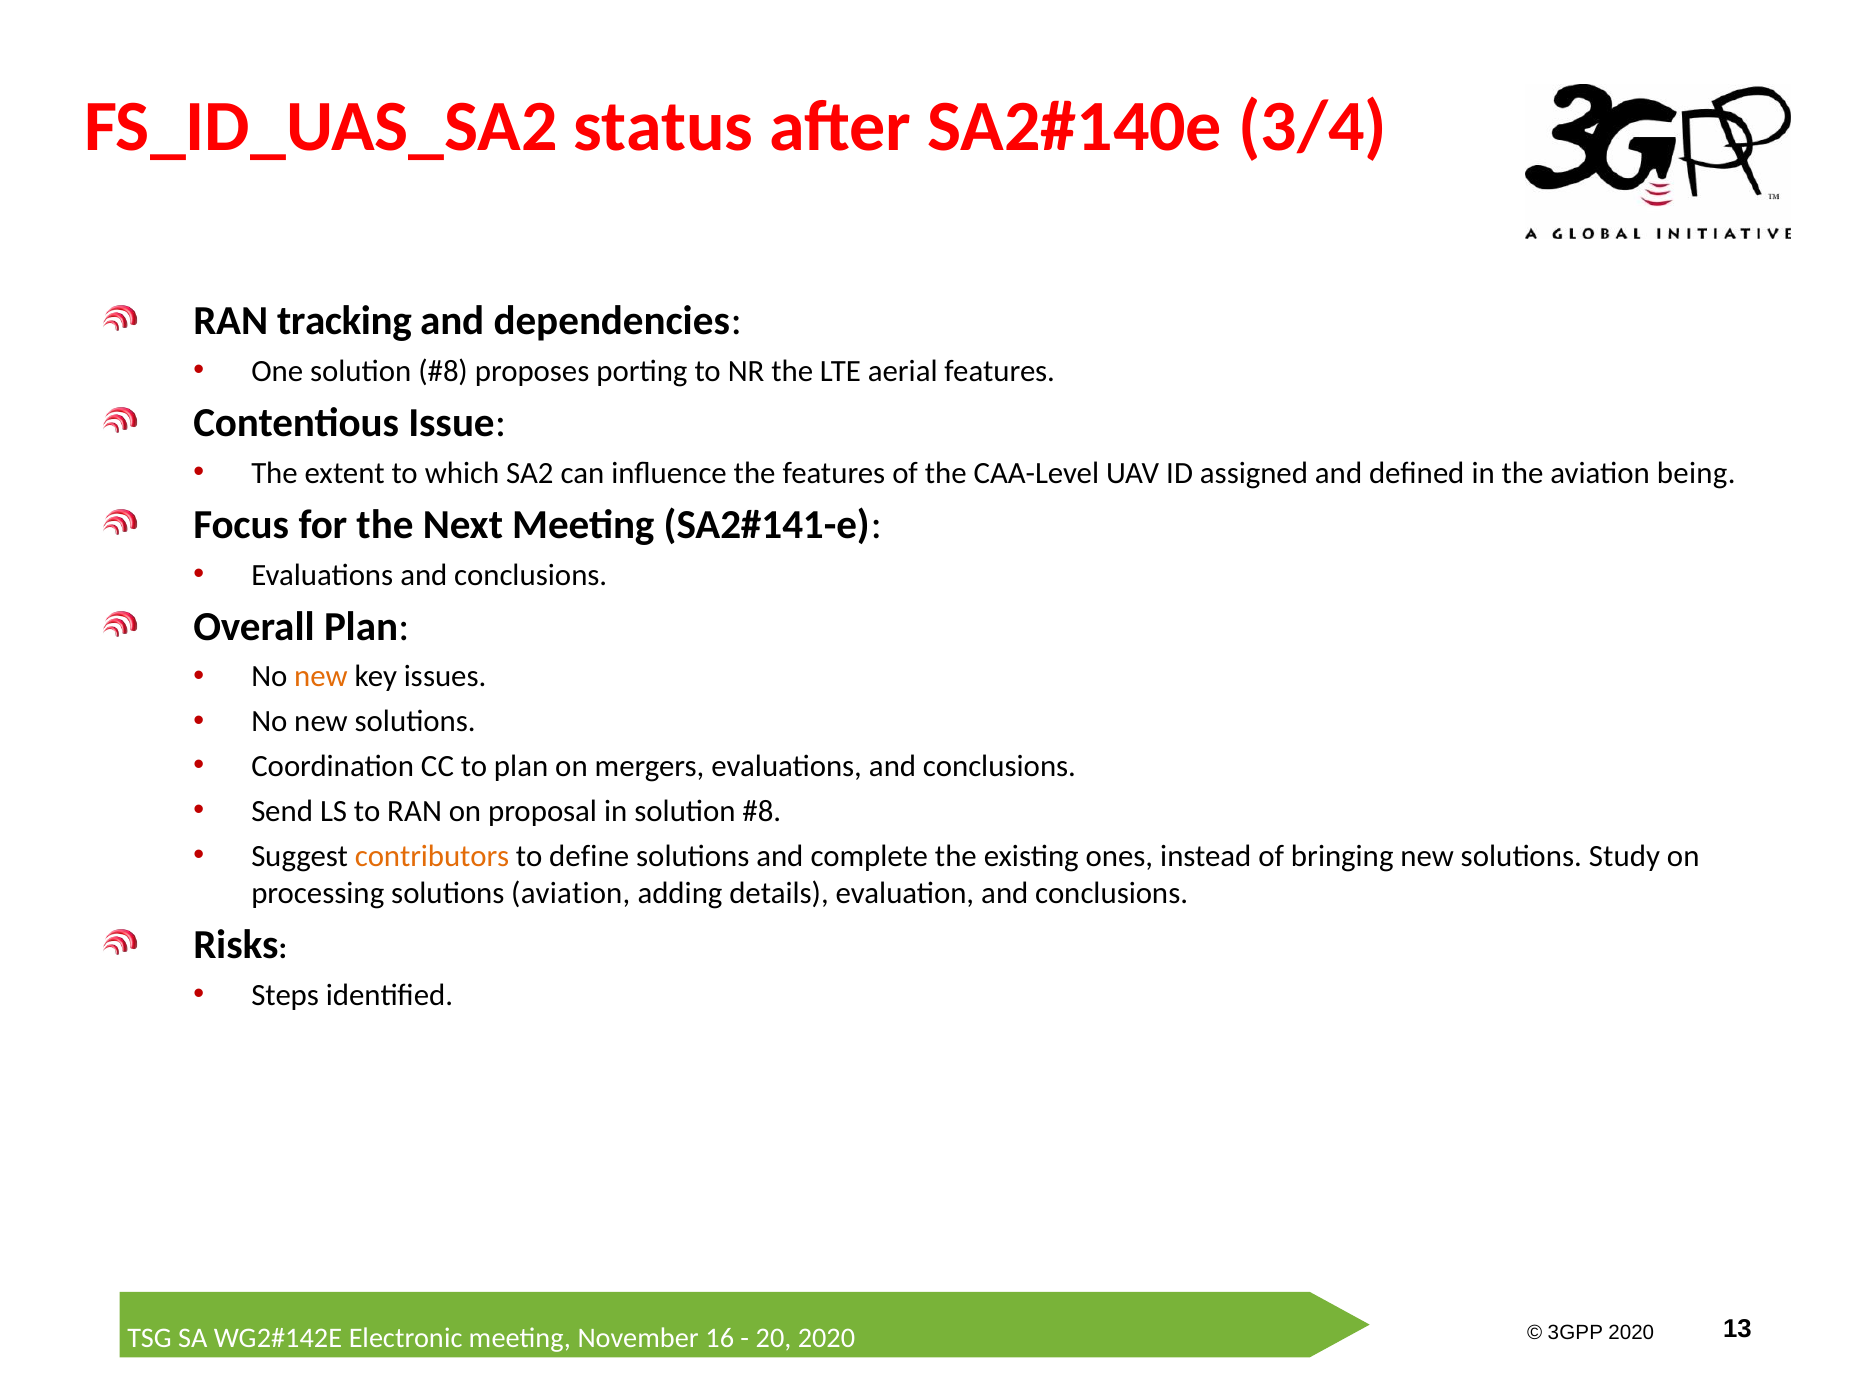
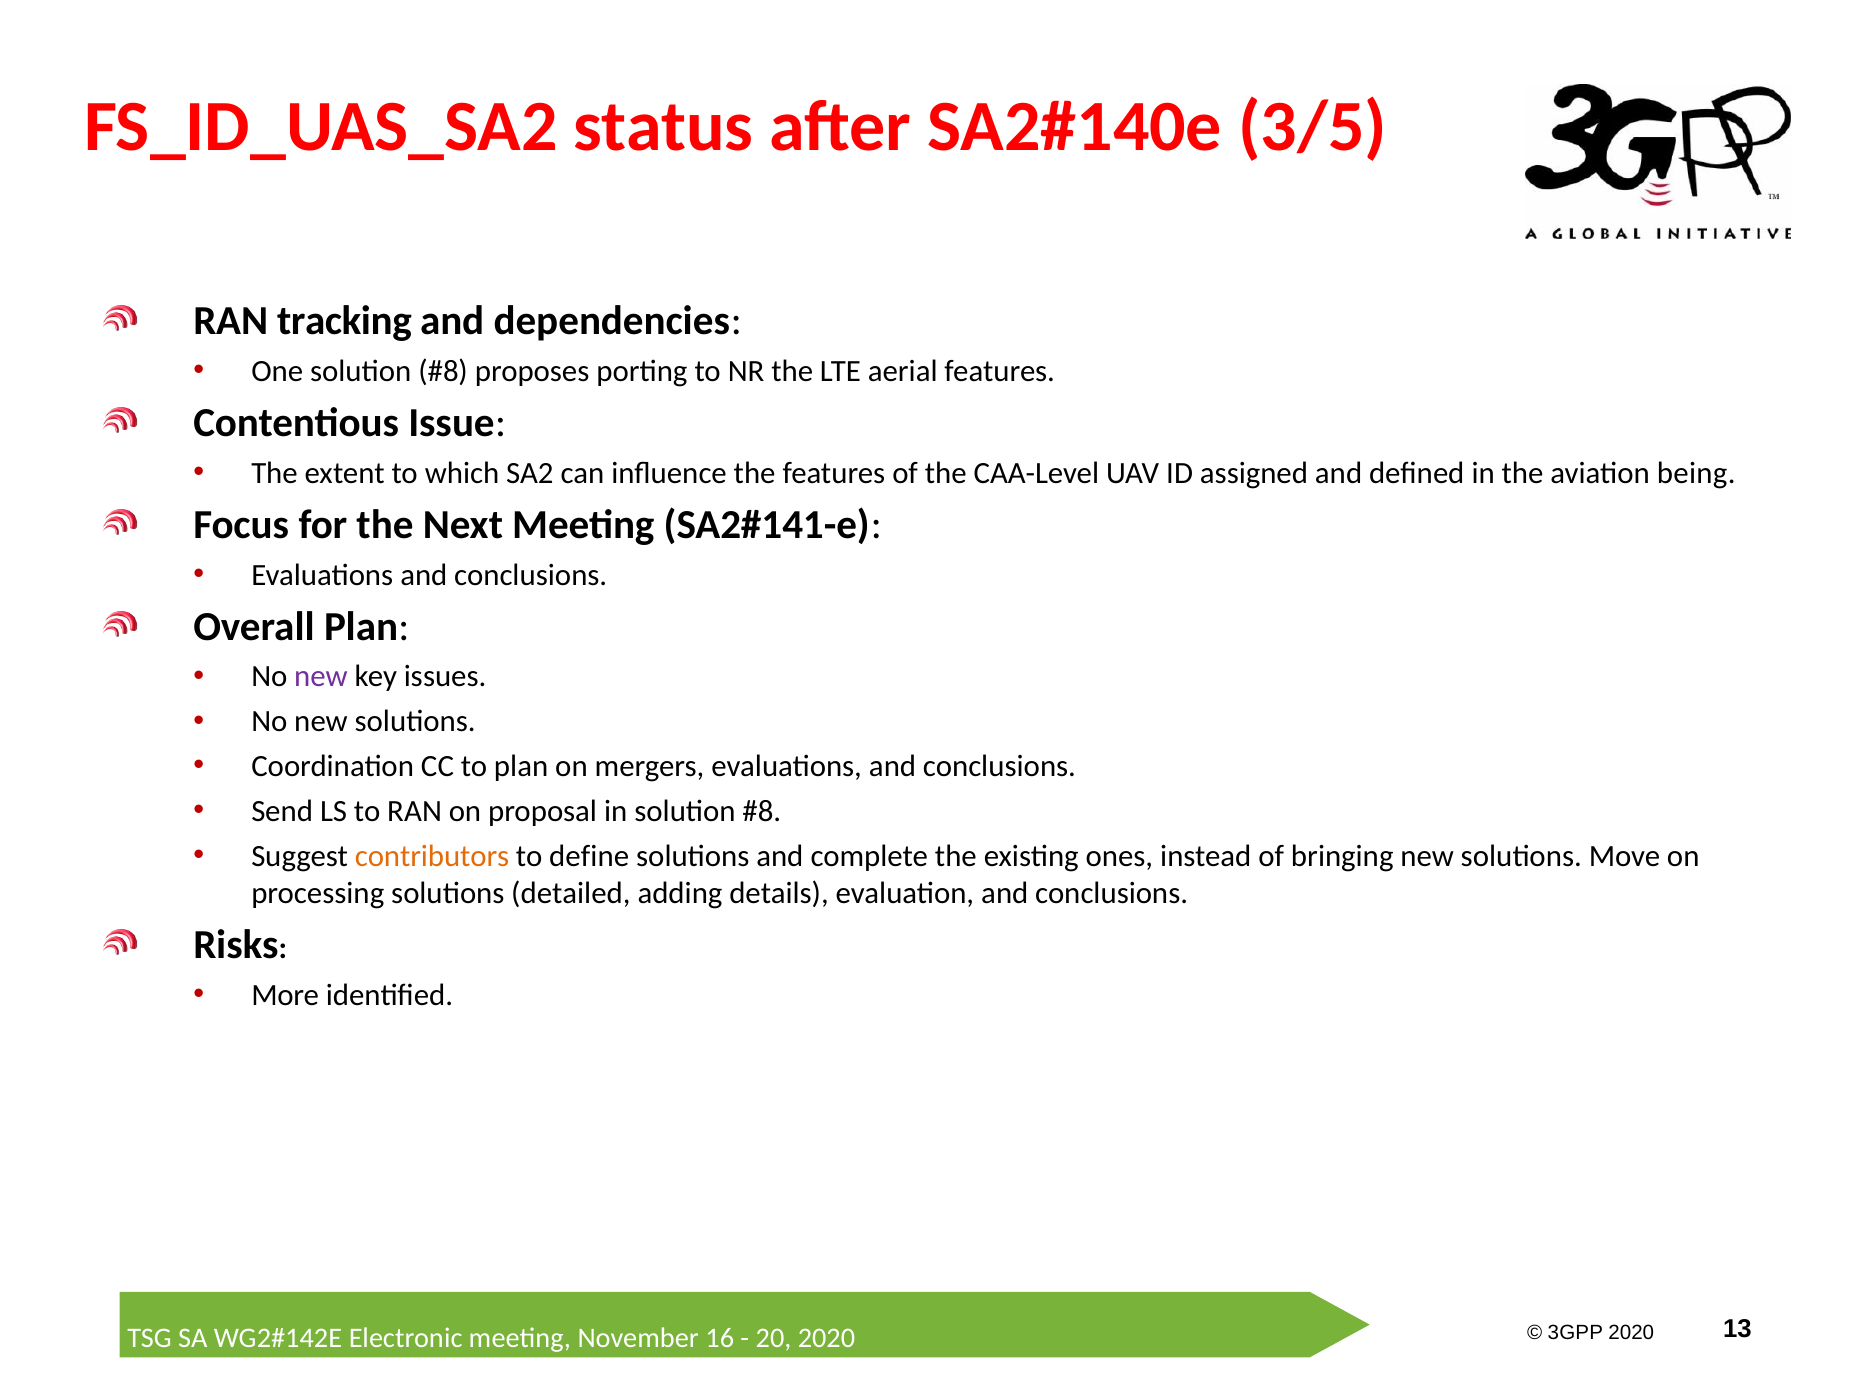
3/4: 3/4 -> 3/5
new at (321, 677) colour: orange -> purple
Study: Study -> Move
solutions aviation: aviation -> detailed
Steps: Steps -> More
